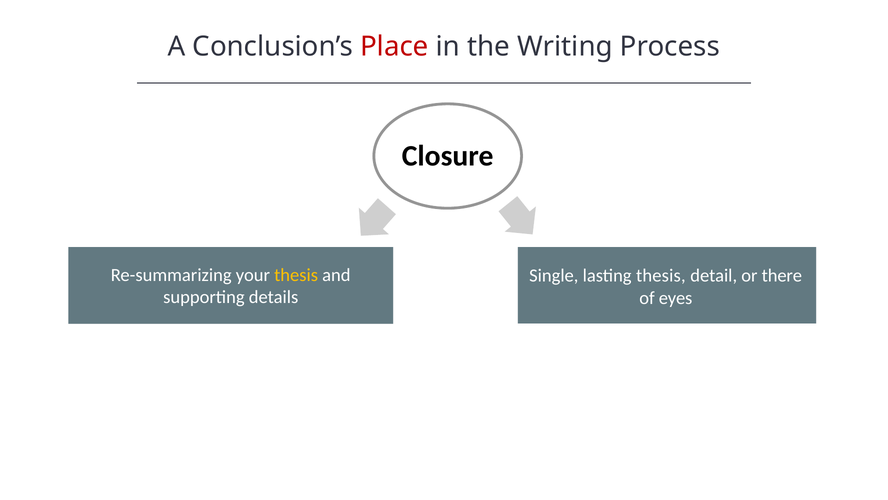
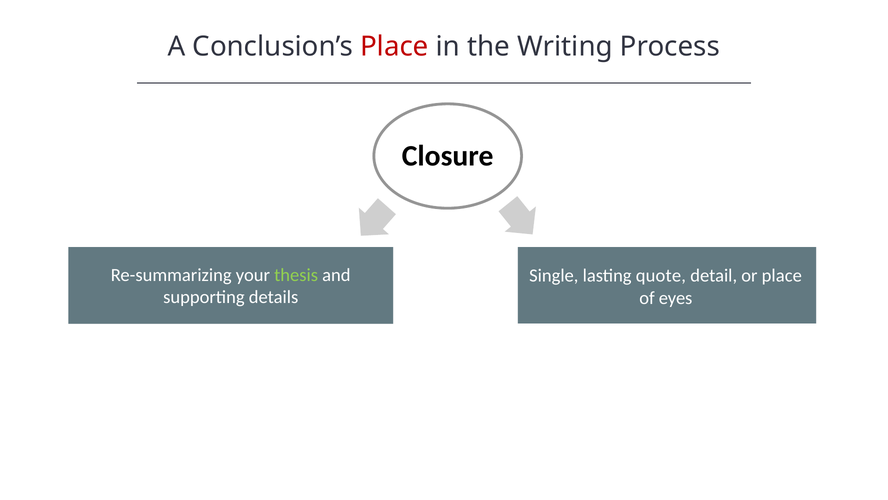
thesis at (296, 275) colour: yellow -> light green
lasting thesis: thesis -> quote
or there: there -> place
